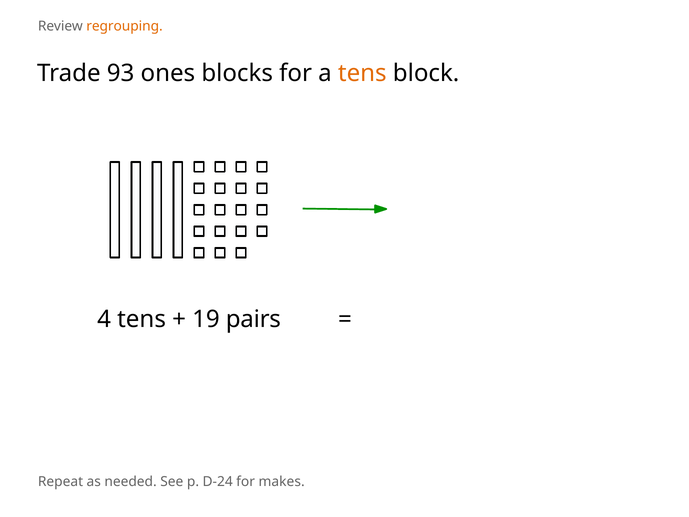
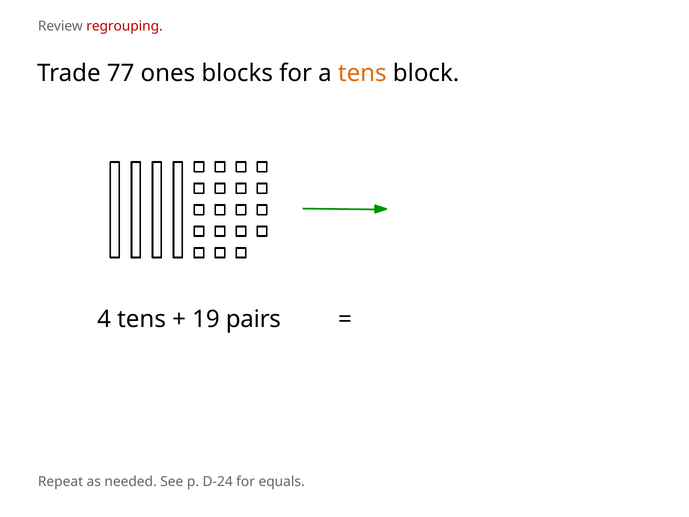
regrouping colour: orange -> red
93: 93 -> 77
makes: makes -> equals
